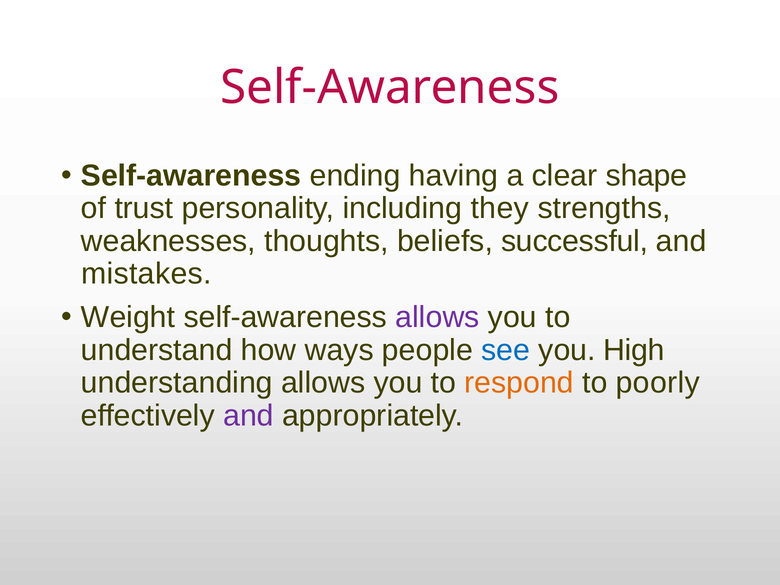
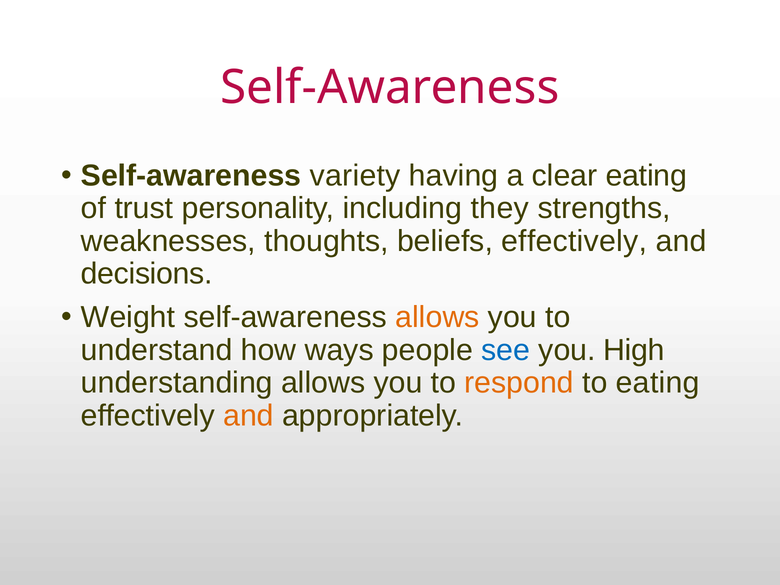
ending: ending -> variety
clear shape: shape -> eating
beliefs successful: successful -> effectively
mistakes: mistakes -> decisions
allows at (437, 317) colour: purple -> orange
to poorly: poorly -> eating
and at (249, 416) colour: purple -> orange
